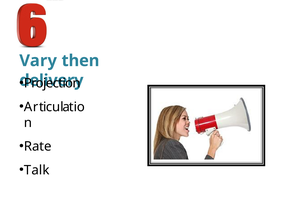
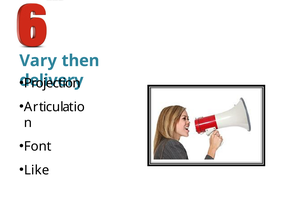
Rate: Rate -> Font
Talk: Talk -> Like
